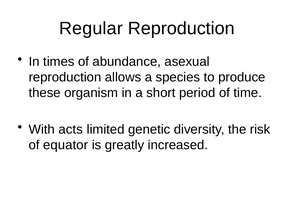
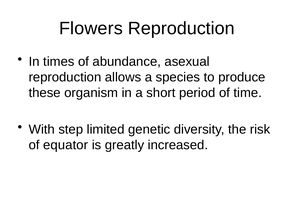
Regular: Regular -> Flowers
acts: acts -> step
